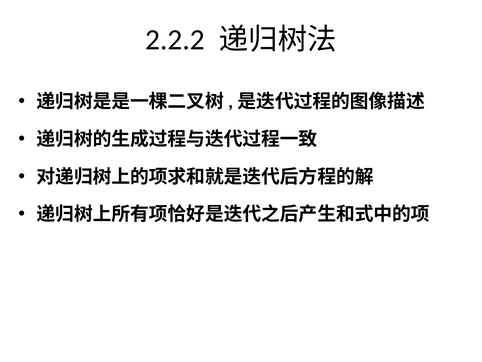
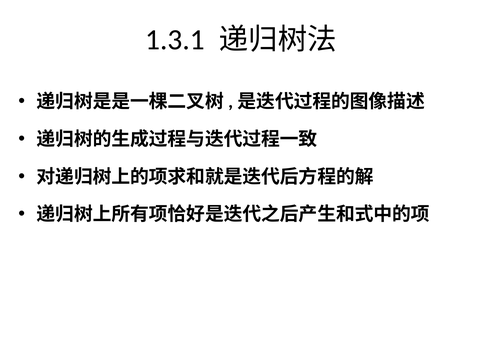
2.2.2: 2.2.2 -> 1.3.1
